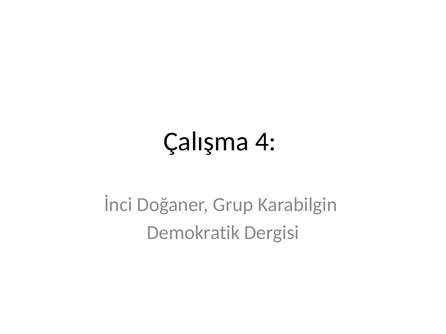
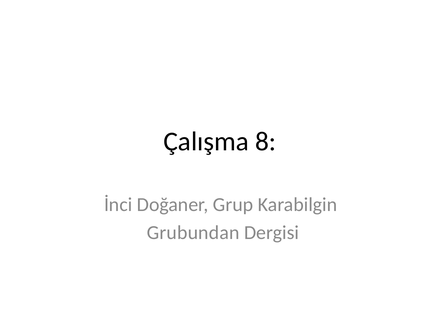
4: 4 -> 8
Demokratik: Demokratik -> Grubundan
